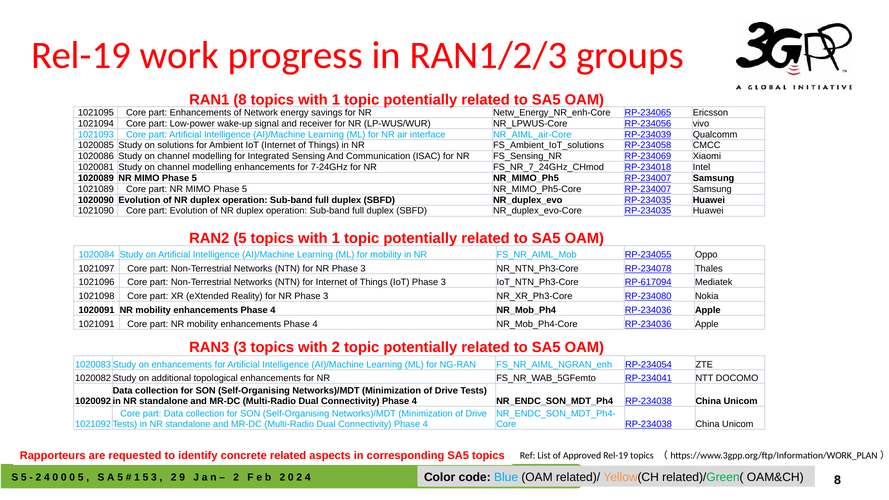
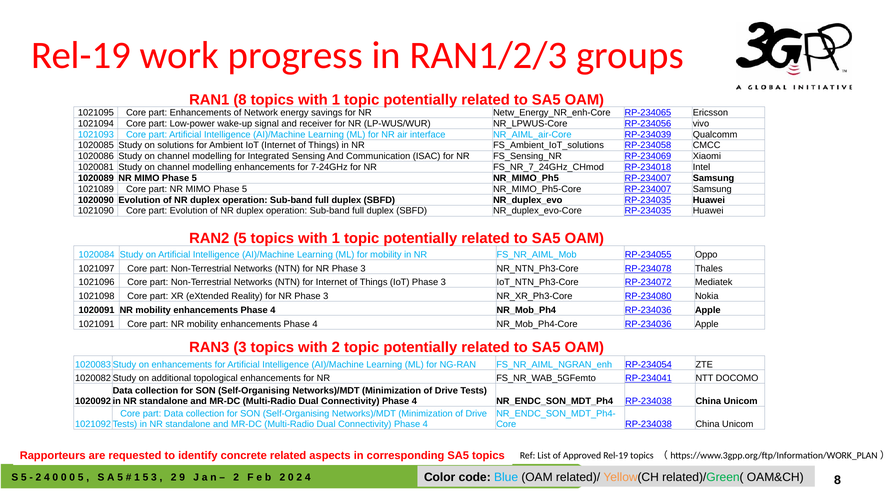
RP-617094: RP-617094 -> RP-234072
